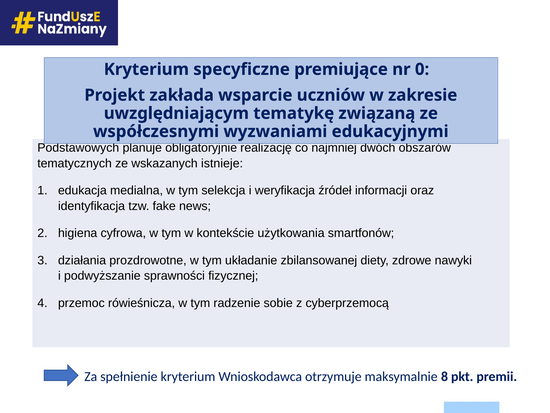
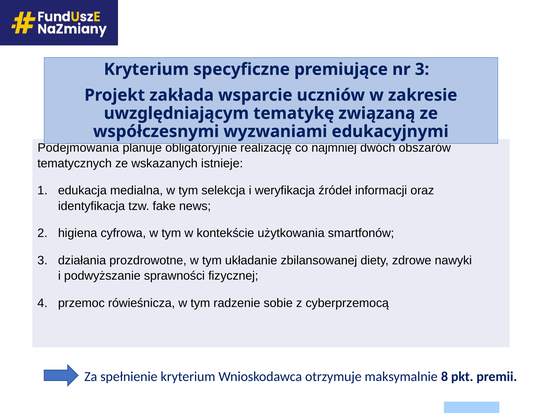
nr 0: 0 -> 3
Podstawowych: Podstawowych -> Podejmowania
